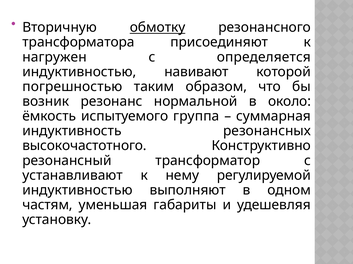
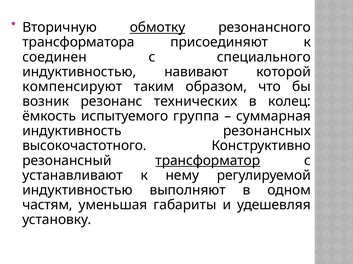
нагружен: нагружен -> соединен
определяется: определяется -> специального
погрешностью: погрешностью -> компенсируют
нормальной: нормальной -> технических
около: около -> колец
трансформатор underline: none -> present
